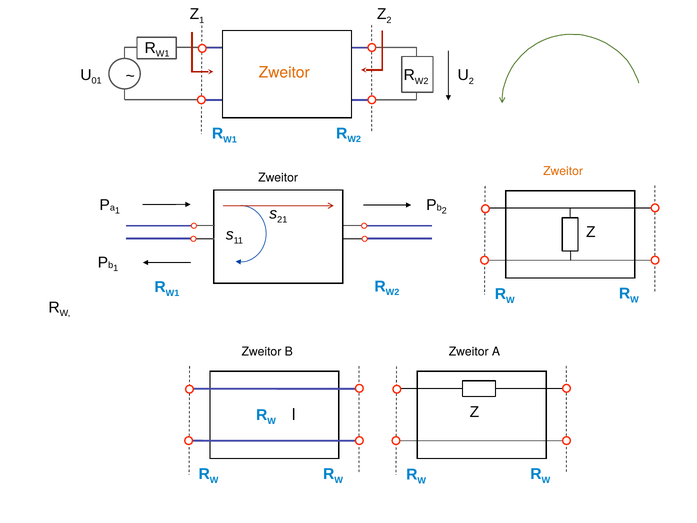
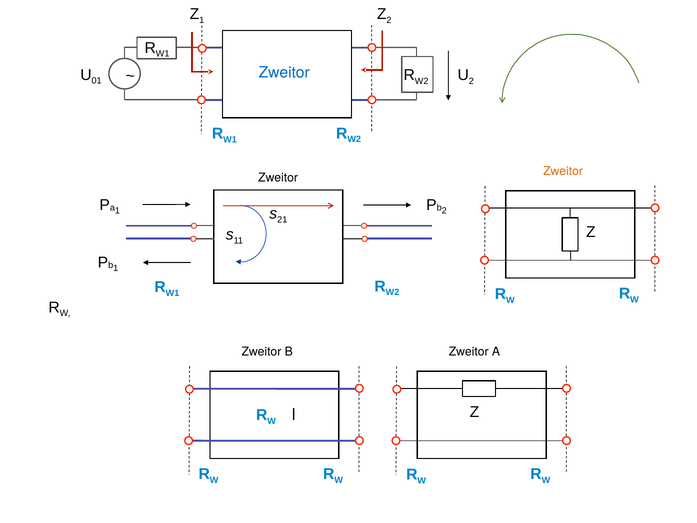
Zweitor at (284, 73) colour: orange -> blue
